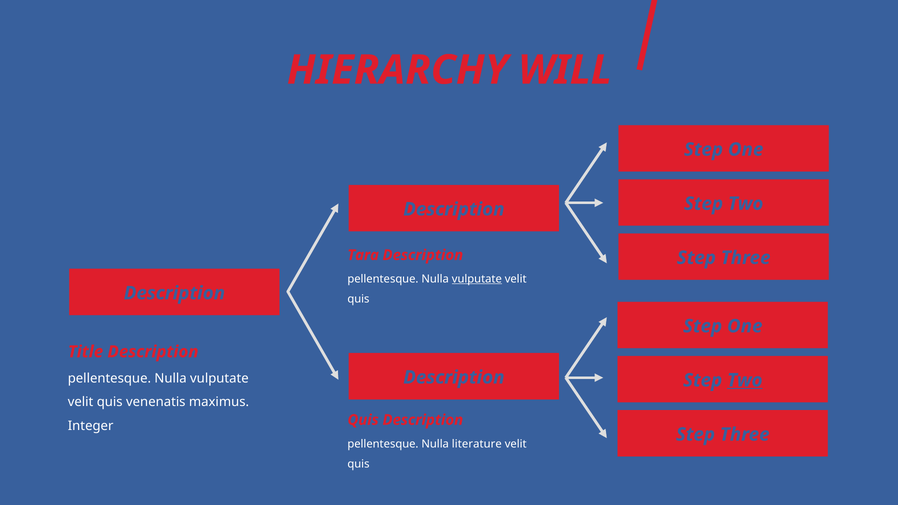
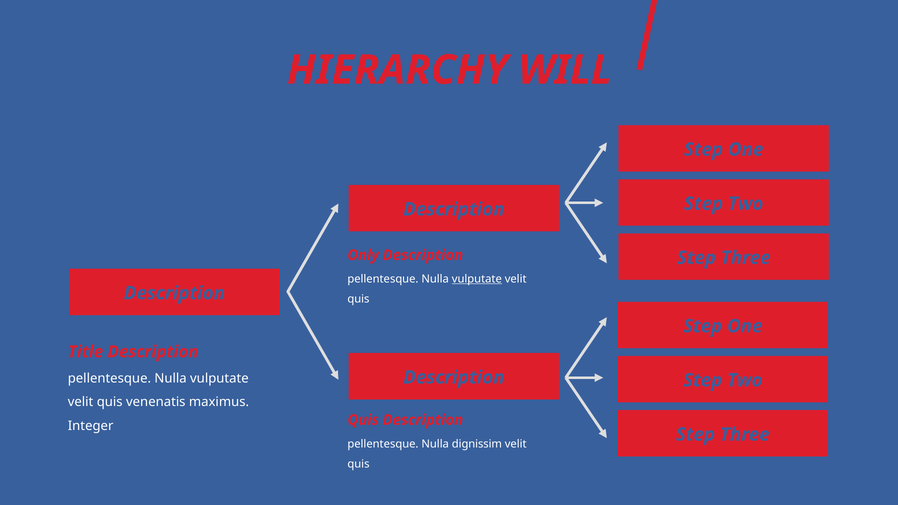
Tara: Tara -> Only
Two at (745, 380) underline: present -> none
literature: literature -> dignissim
